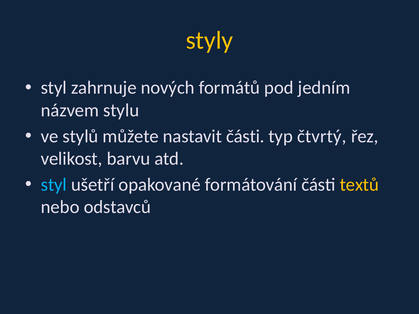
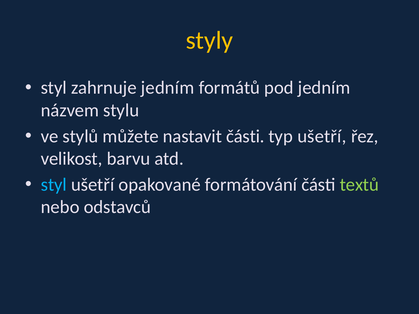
zahrnuje nových: nových -> jedním
typ čtvrtý: čtvrtý -> ušetří
textů colour: yellow -> light green
